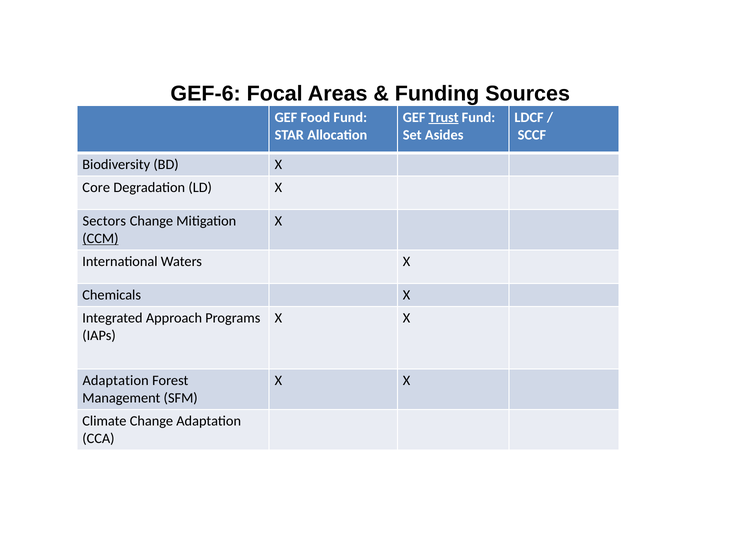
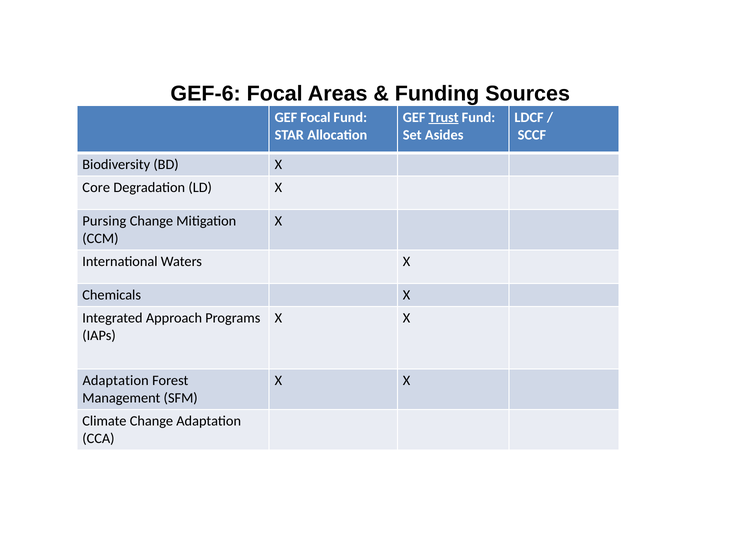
GEF Food: Food -> Focal
Sectors: Sectors -> Pursing
CCM underline: present -> none
